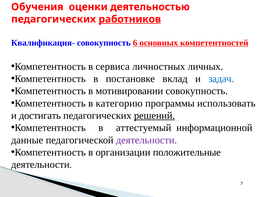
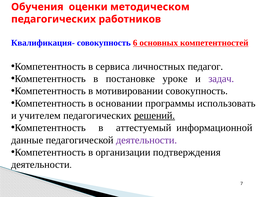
деятельностью: деятельностью -> методическом
работников underline: present -> none
личных: личных -> педагог
вклад: вклад -> уроке
задач colour: blue -> purple
категорию: категорию -> основании
достигать: достигать -> учителем
положительные: положительные -> подтверждения
